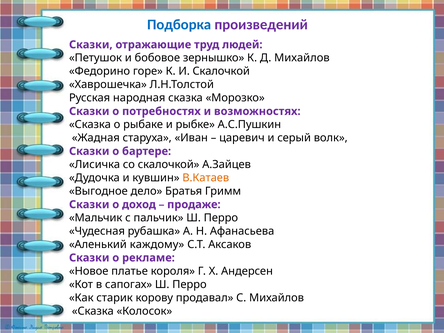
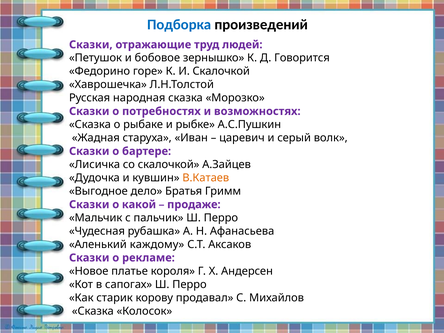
произведений colour: purple -> black
Д Михайлов: Михайлов -> Говорится
доход: доход -> какой
